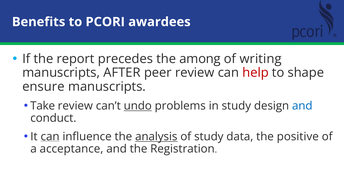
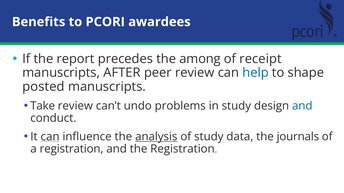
writing: writing -> receipt
help colour: red -> blue
ensure: ensure -> posted
undo underline: present -> none
positive: positive -> journals
a acceptance: acceptance -> registration
